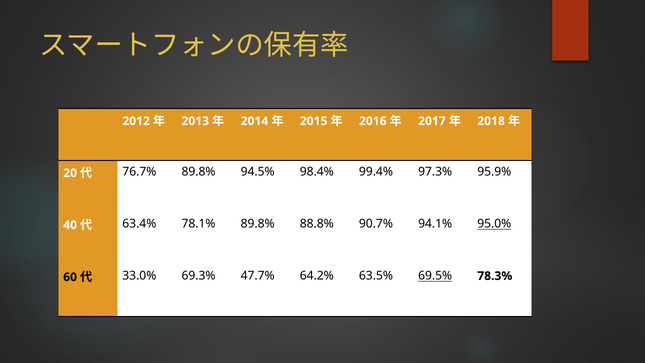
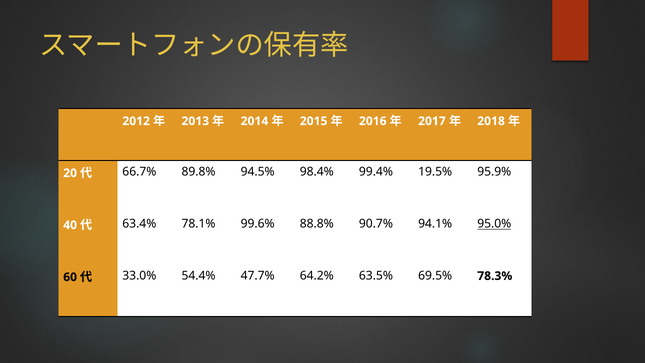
76.7%: 76.7% -> 66.7%
97.3%: 97.3% -> 19.5%
78.1% 89.8%: 89.8% -> 99.6%
69.3%: 69.3% -> 54.4%
69.5% underline: present -> none
